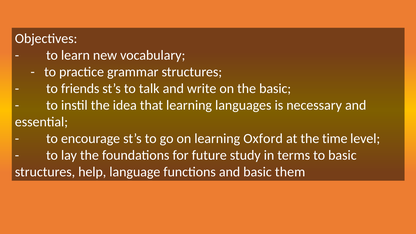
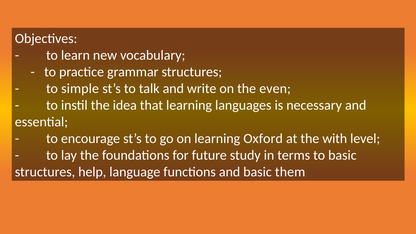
friends: friends -> simple
the basic: basic -> even
time: time -> with
